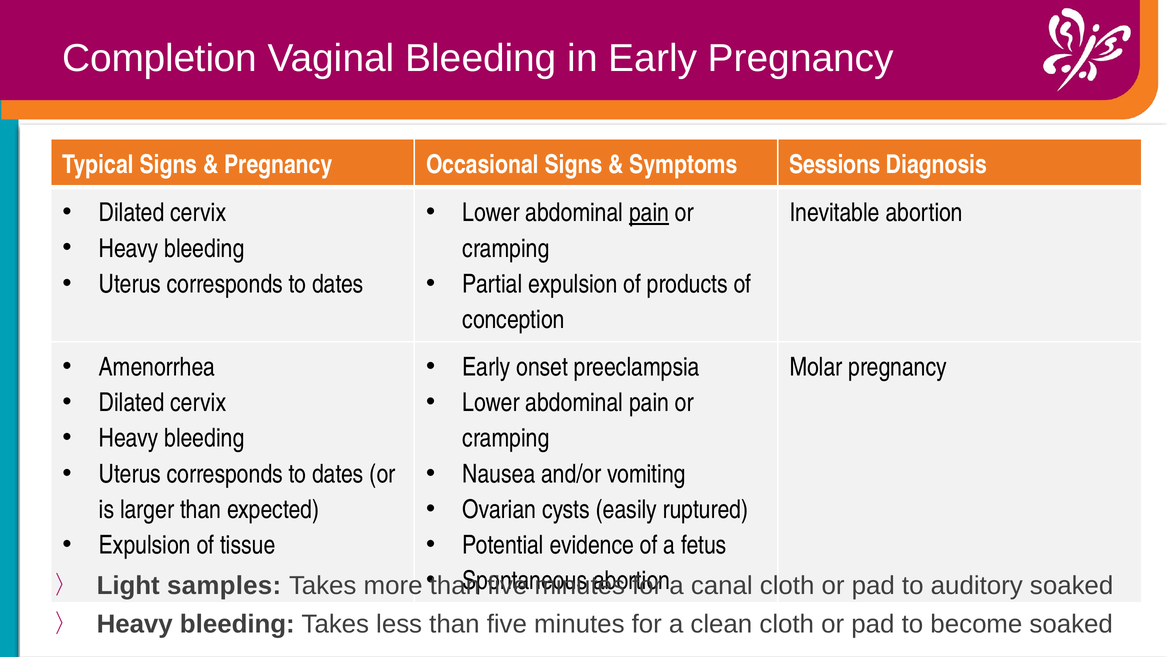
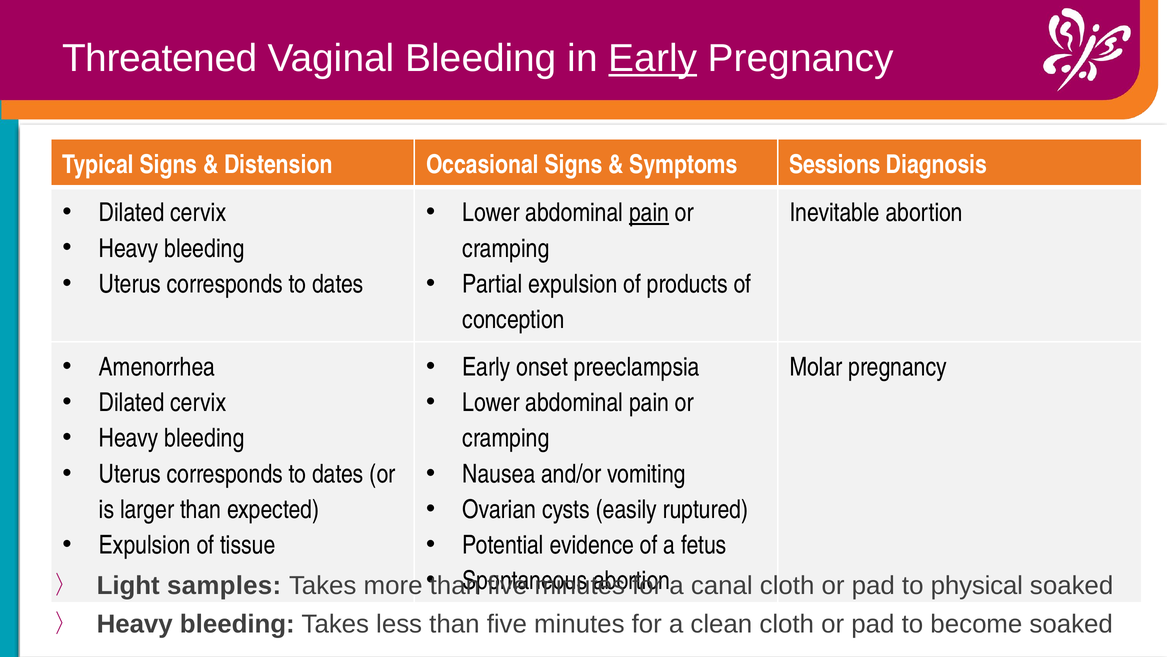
Completion: Completion -> Threatened
Early at (653, 58) underline: none -> present
Pregnancy at (278, 165): Pregnancy -> Distension
auditory: auditory -> physical
